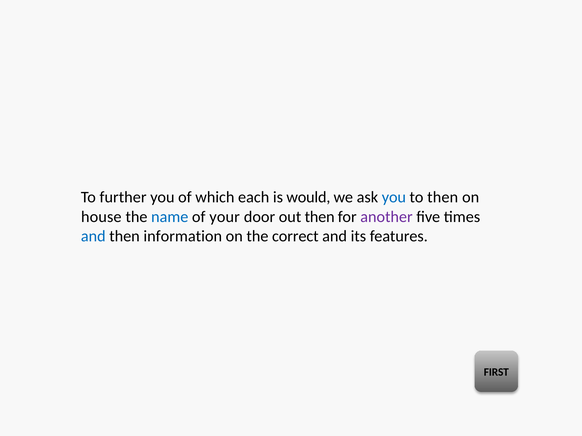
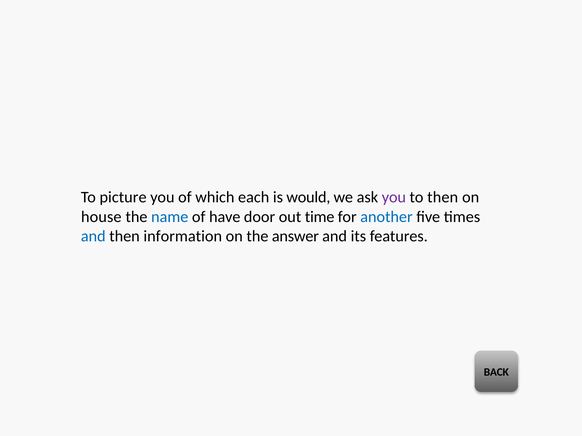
further: further -> picture
you at (394, 198) colour: blue -> purple
your: your -> have
out then: then -> time
another colour: purple -> blue
correct: correct -> answer
FIRST: FIRST -> BACK
